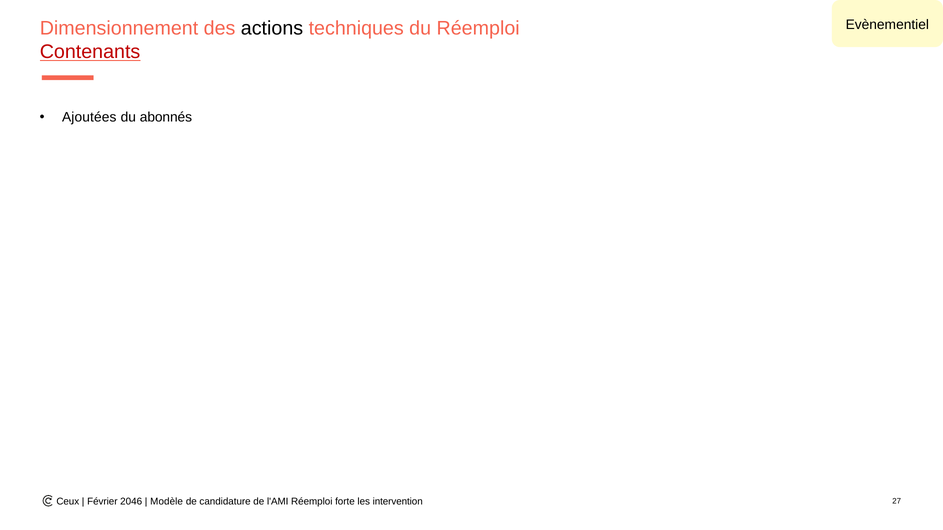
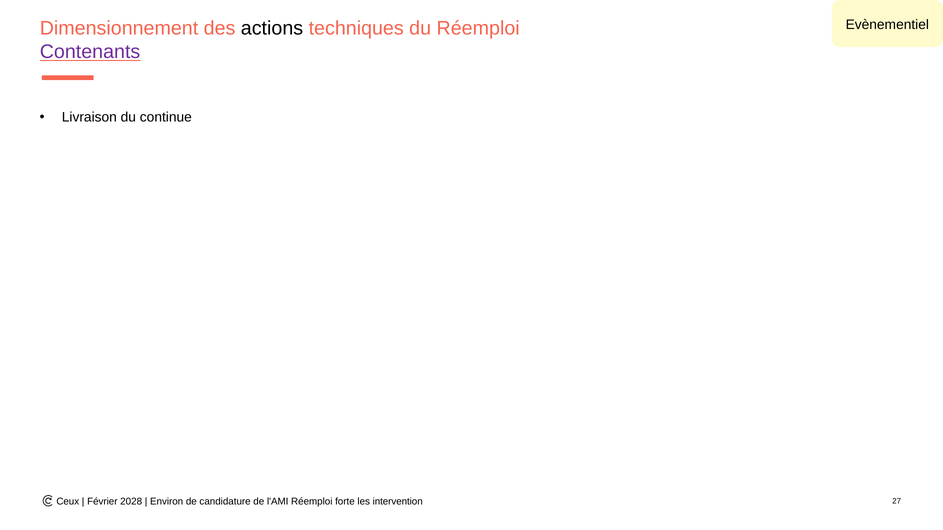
Contenants colour: red -> purple
Ajoutées: Ajoutées -> Livraison
abonnés: abonnés -> continue
2046: 2046 -> 2028
Modèle: Modèle -> Environ
